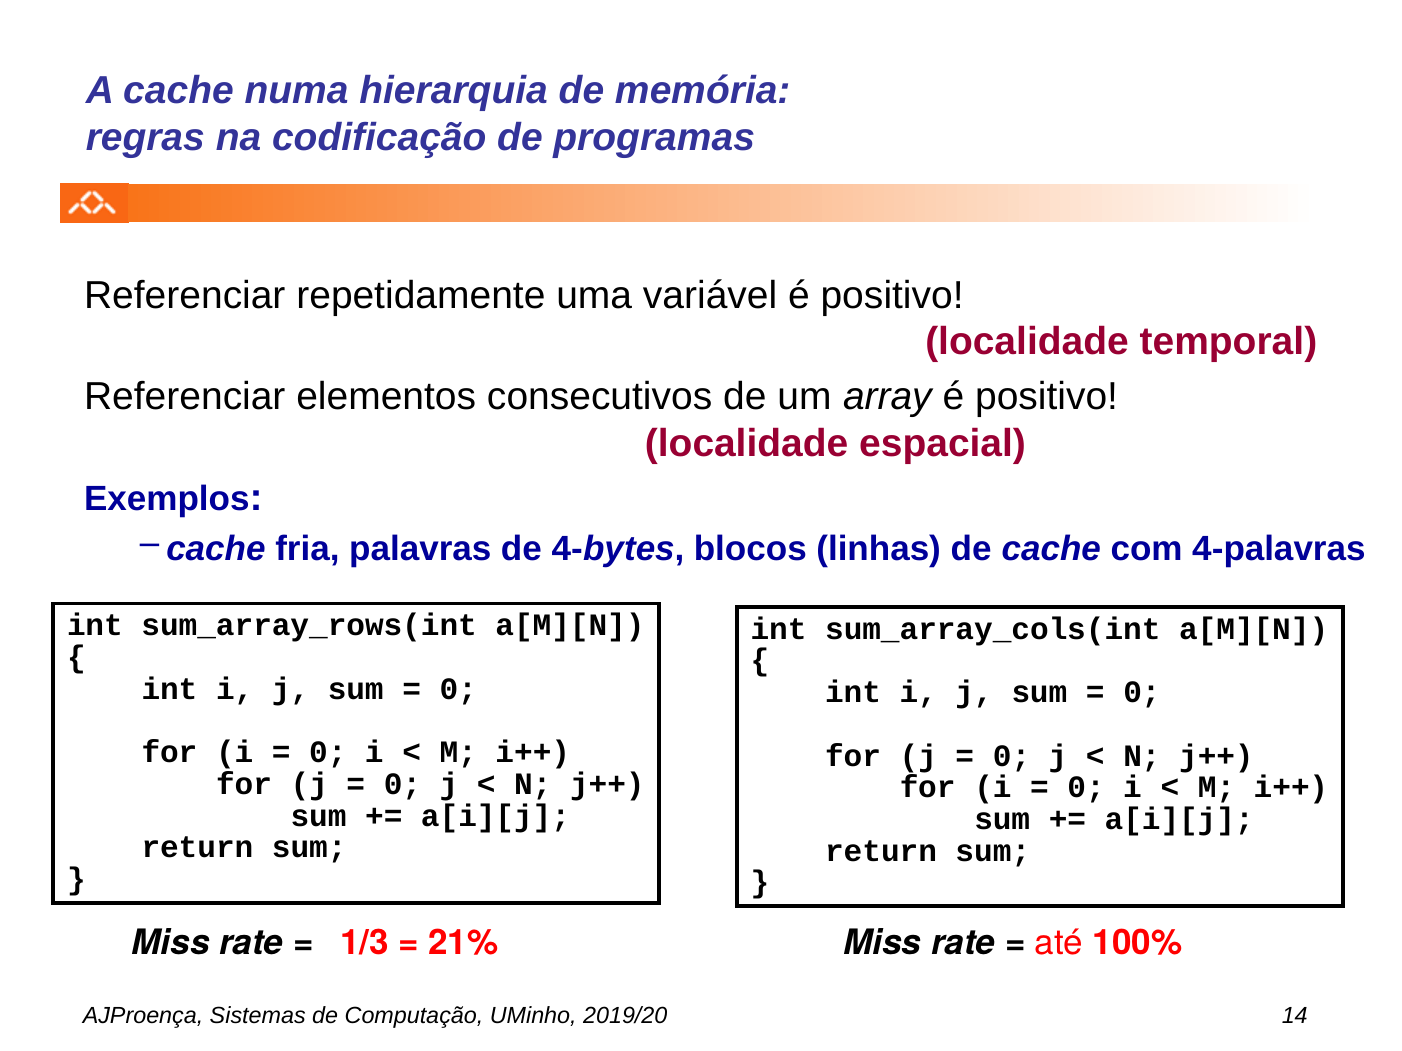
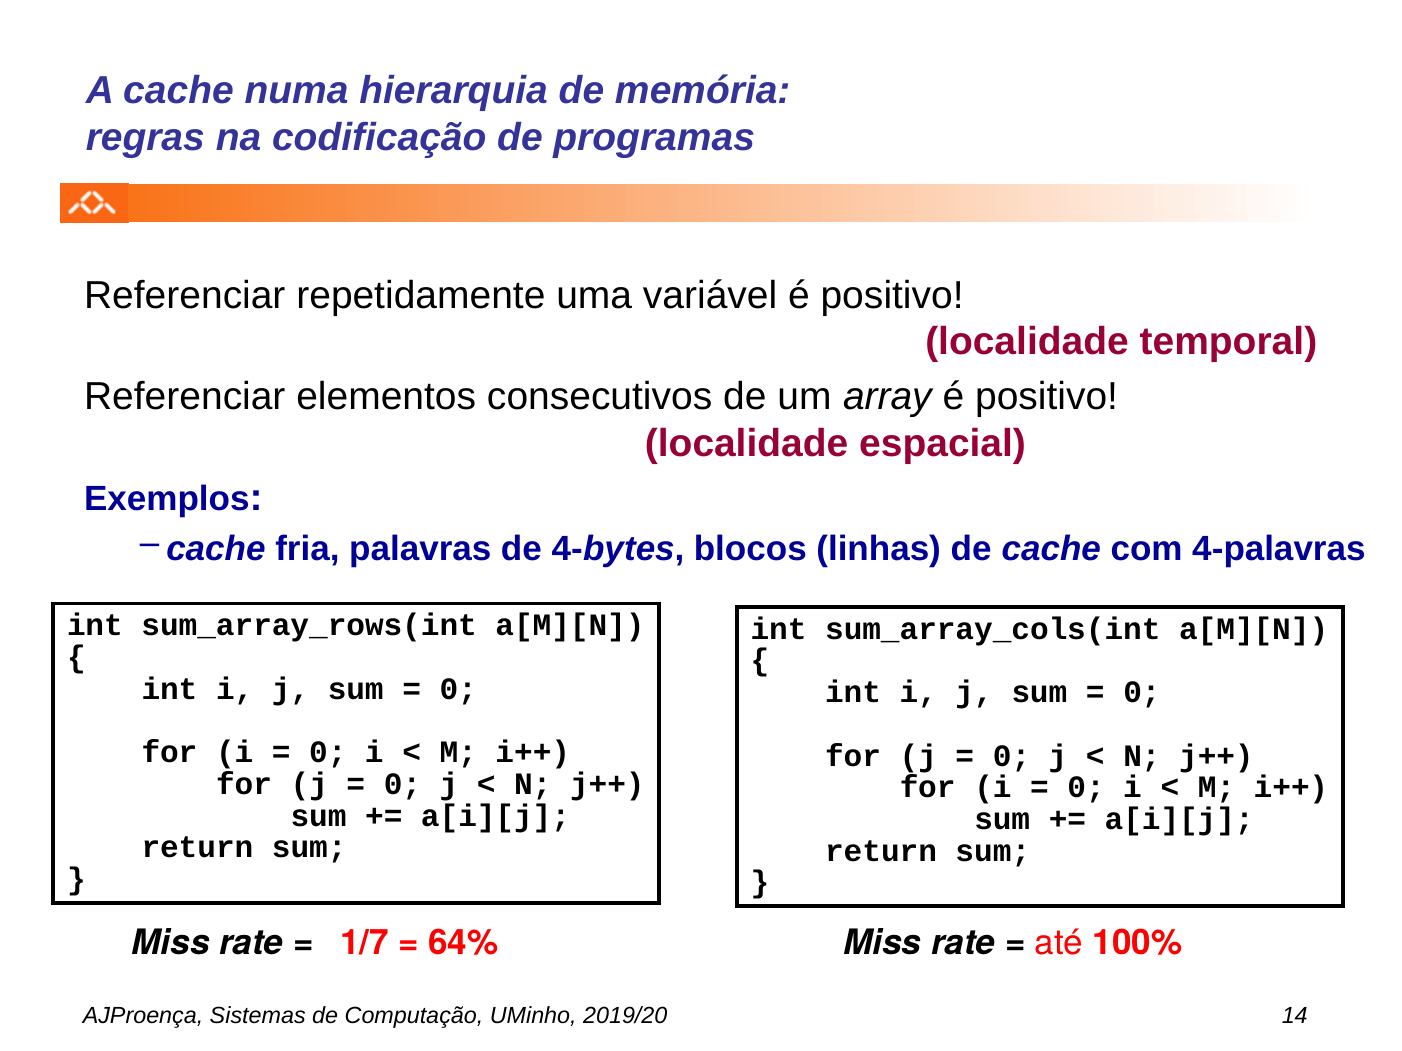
1/3: 1/3 -> 1/7
21%: 21% -> 64%
